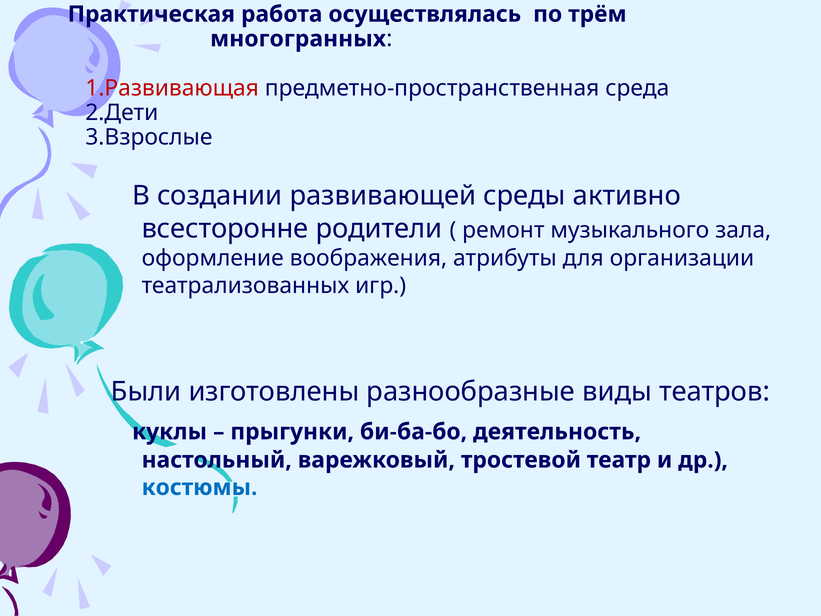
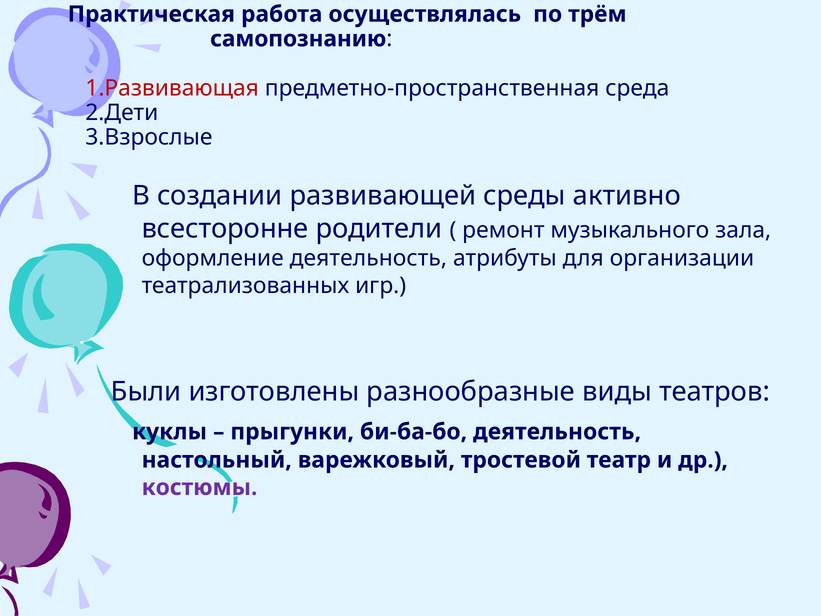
многогранных: многогранных -> самопознанию
оформление воображения: воображения -> деятельность
костюмы colour: blue -> purple
